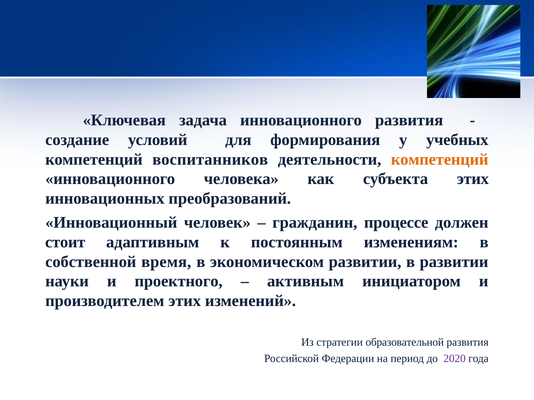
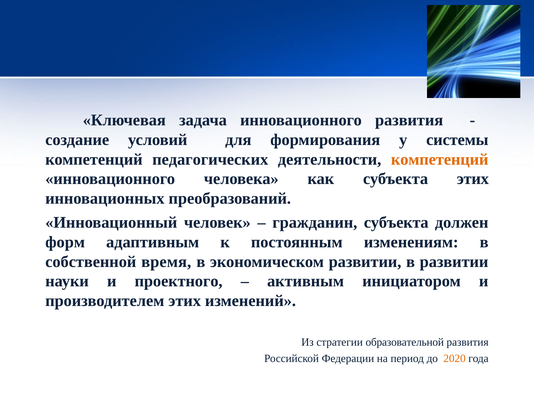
учебных: учебных -> системы
воспитанников: воспитанников -> педагогических
гражданин процессе: процессе -> субъекта
стоит: стоит -> форм
2020 colour: purple -> orange
